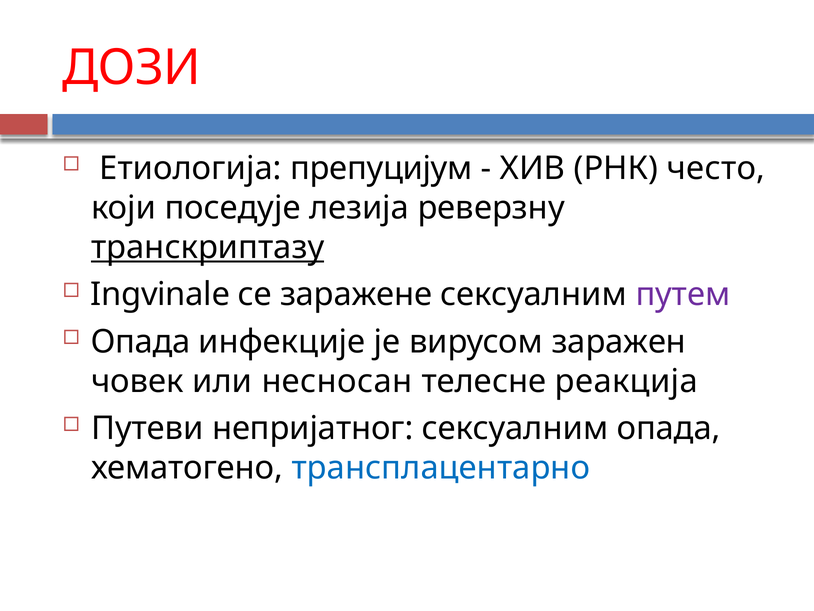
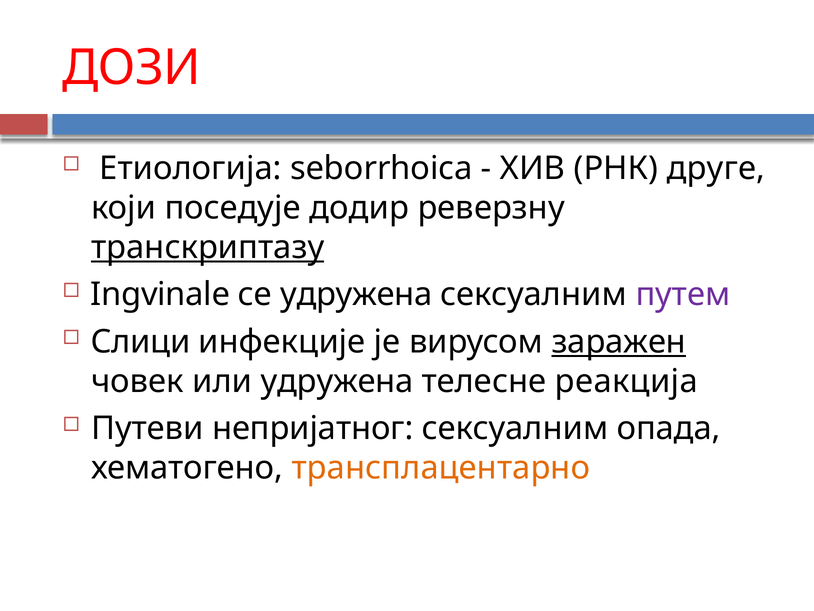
препуцијум: препуцијум -> seborrhoica
често: често -> друге
лезија: лезија -> додир
се заражене: заражене -> удружена
Опада at (141, 342): Опада -> Слици
заражен underline: none -> present
или несносан: несносан -> удружена
трансплацентарно colour: blue -> orange
